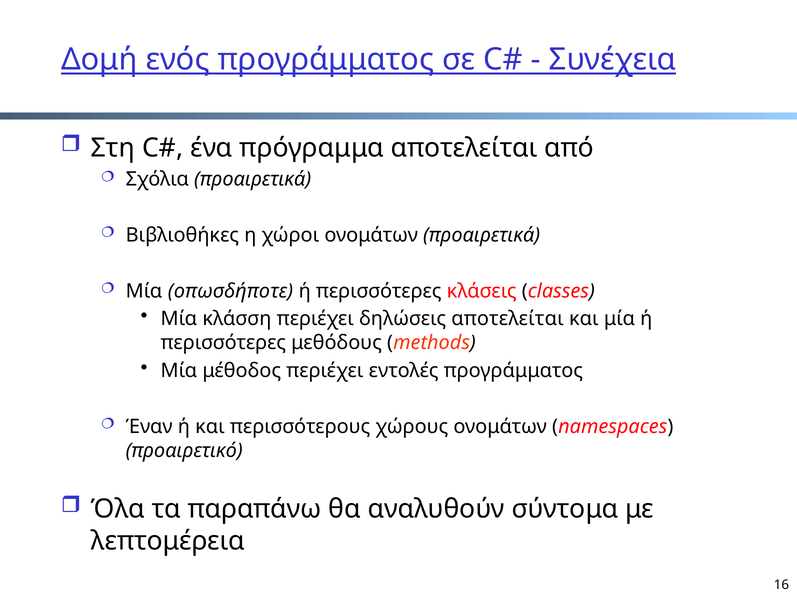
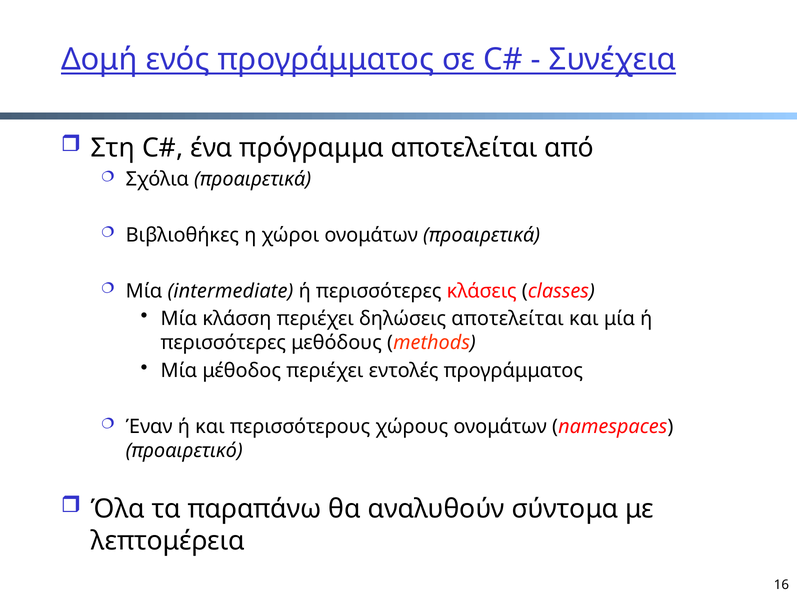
οπωσδήποτε: οπωσδήποτε -> intermediate
